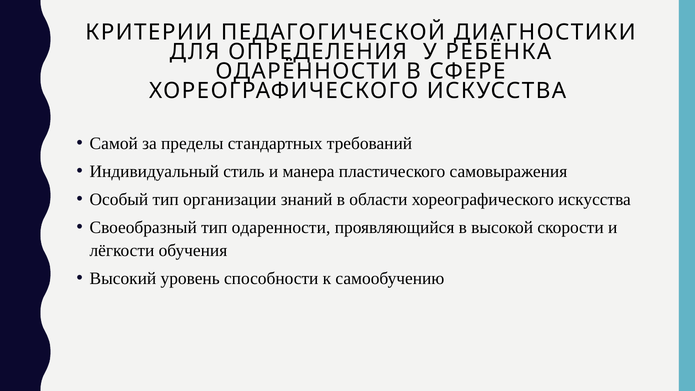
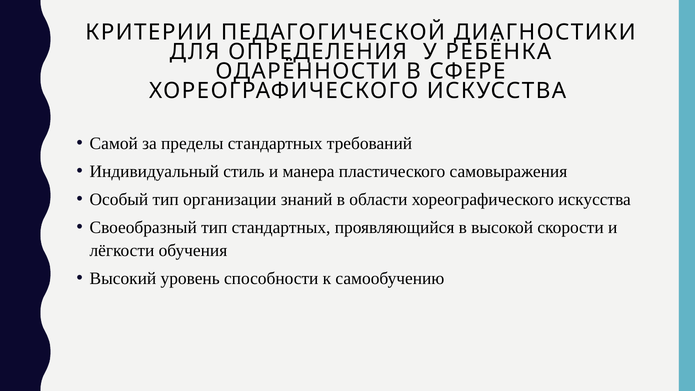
тип одаренности: одаренности -> стандартных
